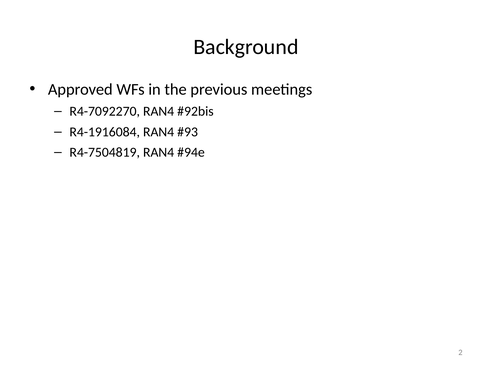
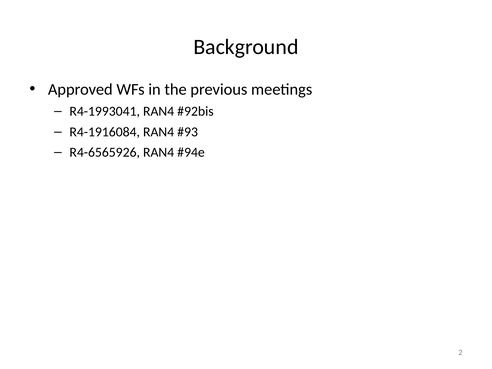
R4-7092270: R4-7092270 -> R4-1993041
R4-7504819: R4-7504819 -> R4-6565926
